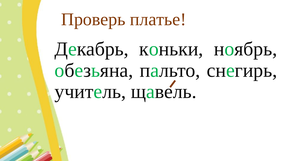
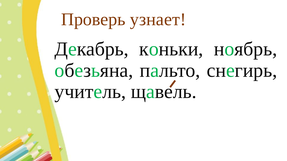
платье: платье -> узнает
